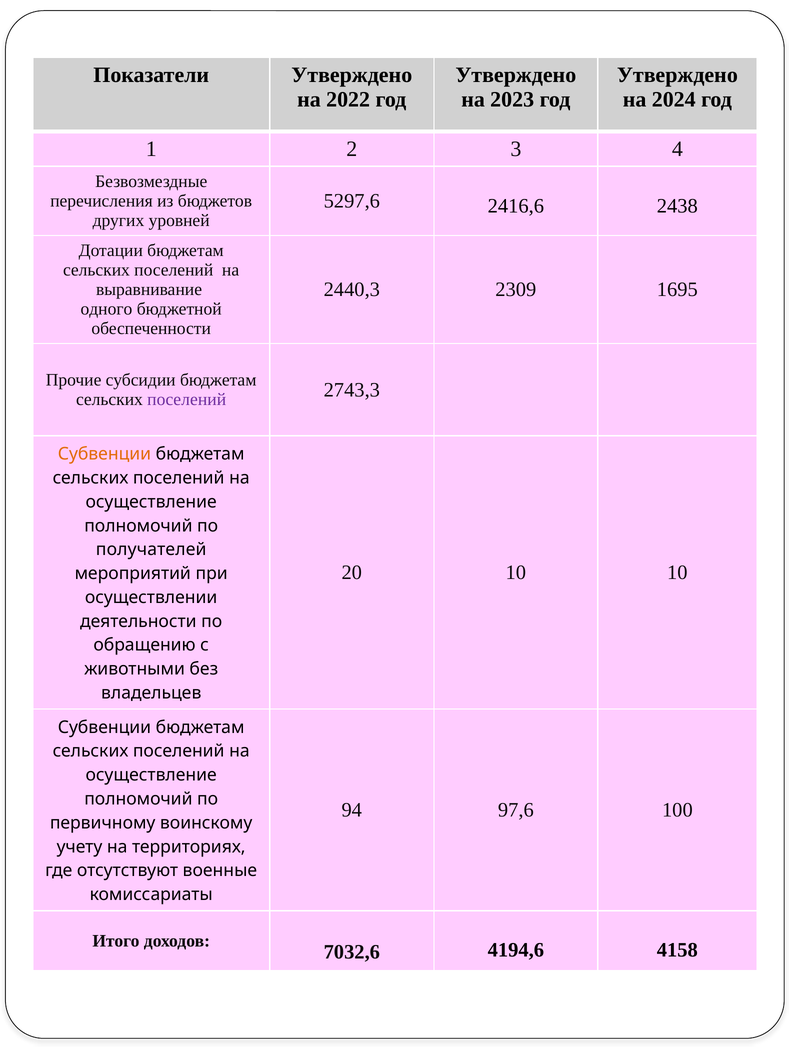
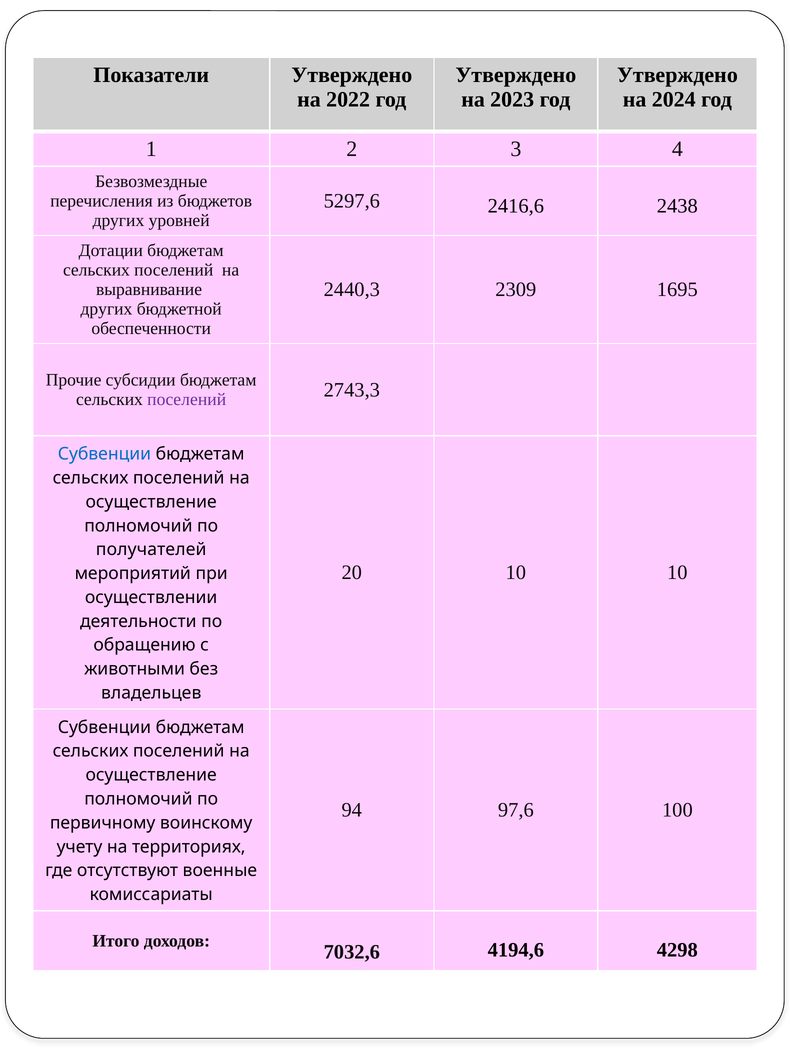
одного at (106, 309): одного -> других
Субвенции at (104, 454) colour: orange -> blue
4158: 4158 -> 4298
